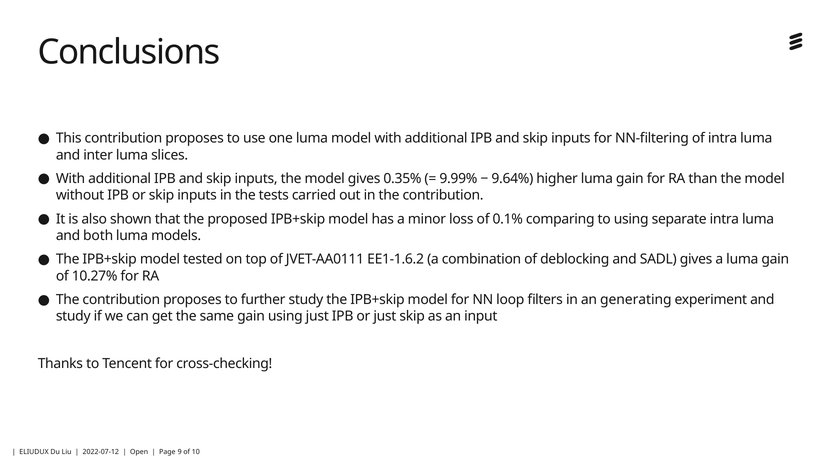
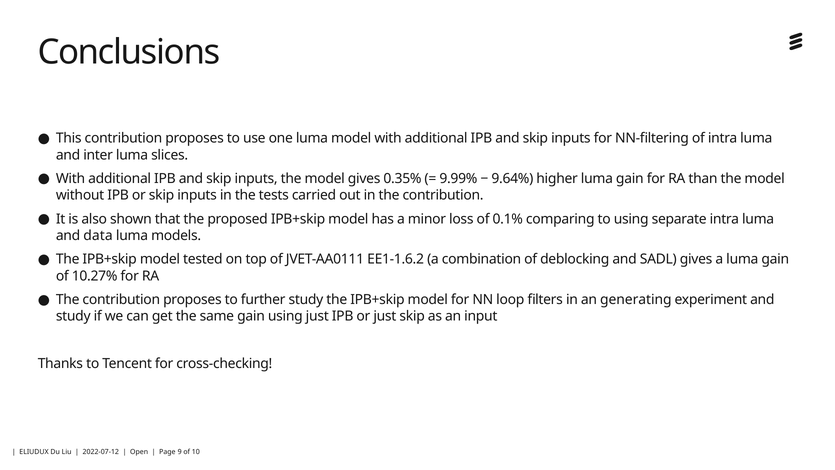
both: both -> data
